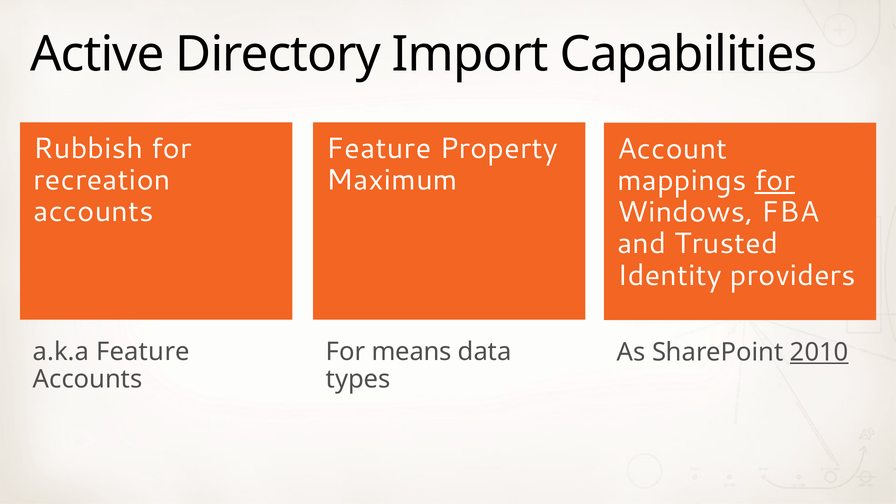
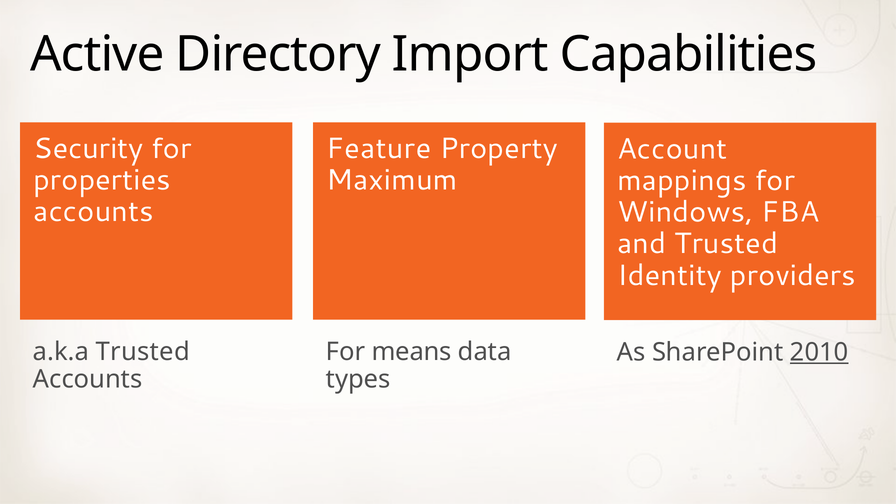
Rubbish: Rubbish -> Security
recreation: recreation -> properties
for at (775, 180) underline: present -> none
a.k.a Feature: Feature -> Trusted
